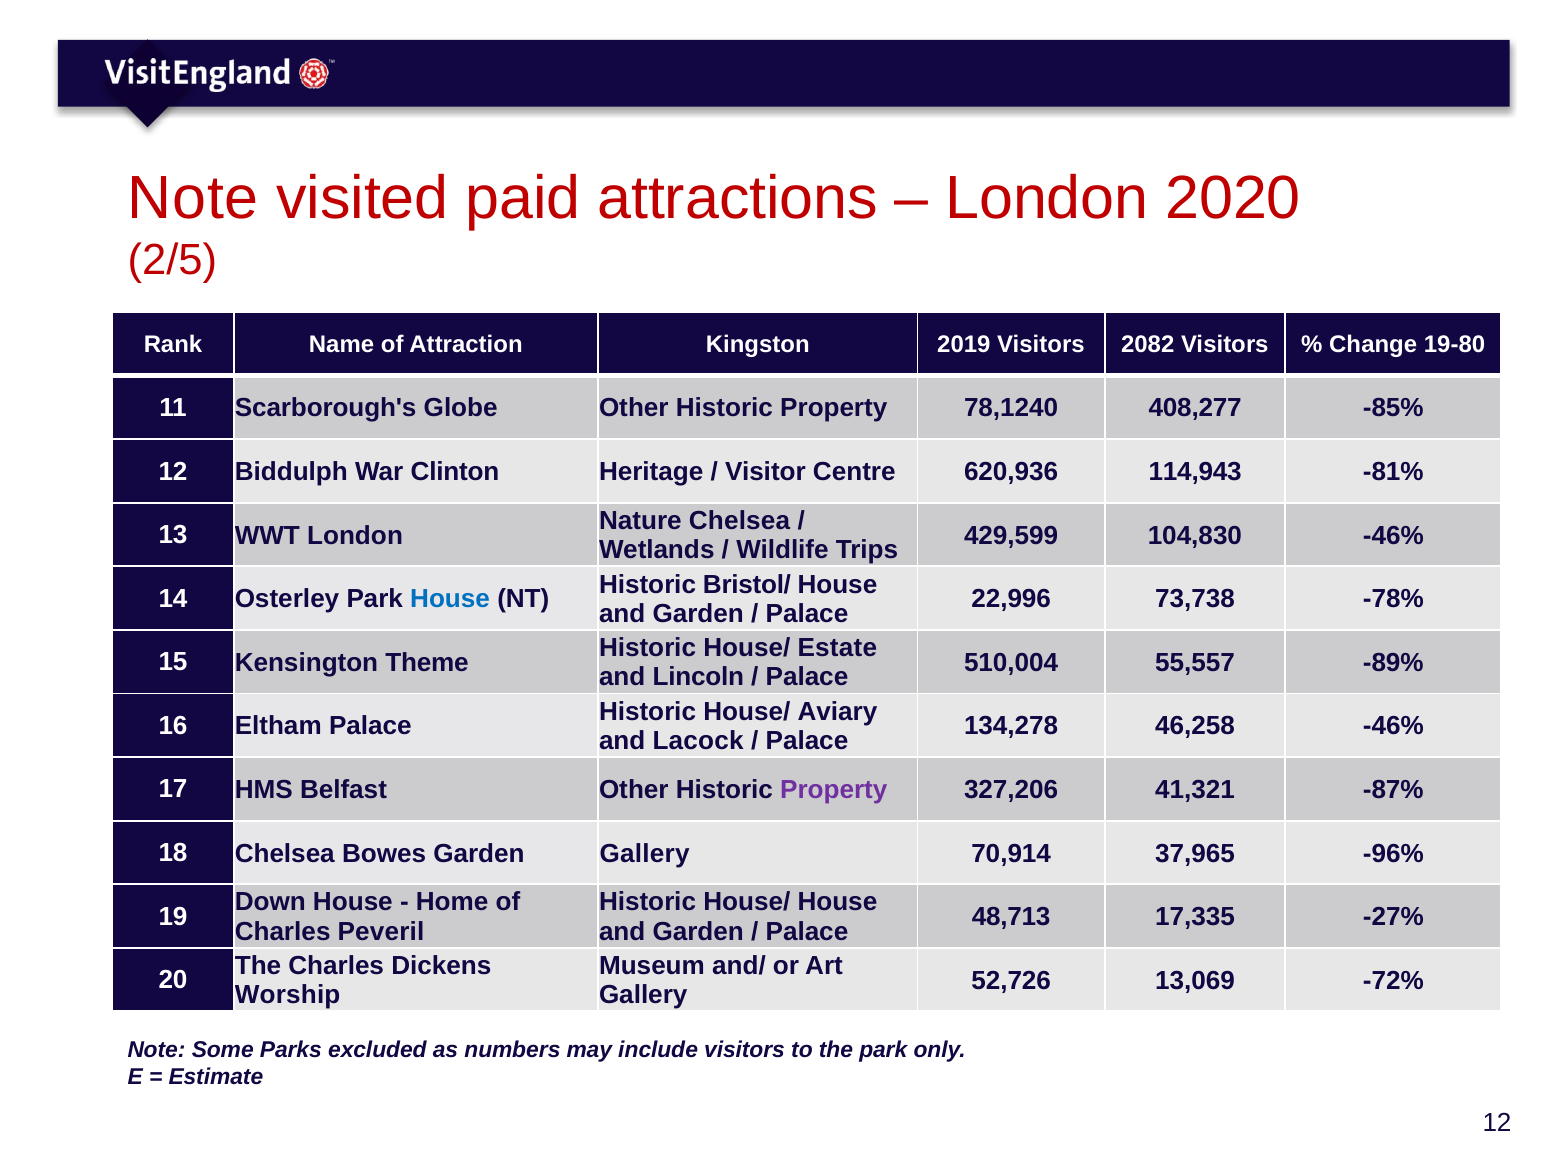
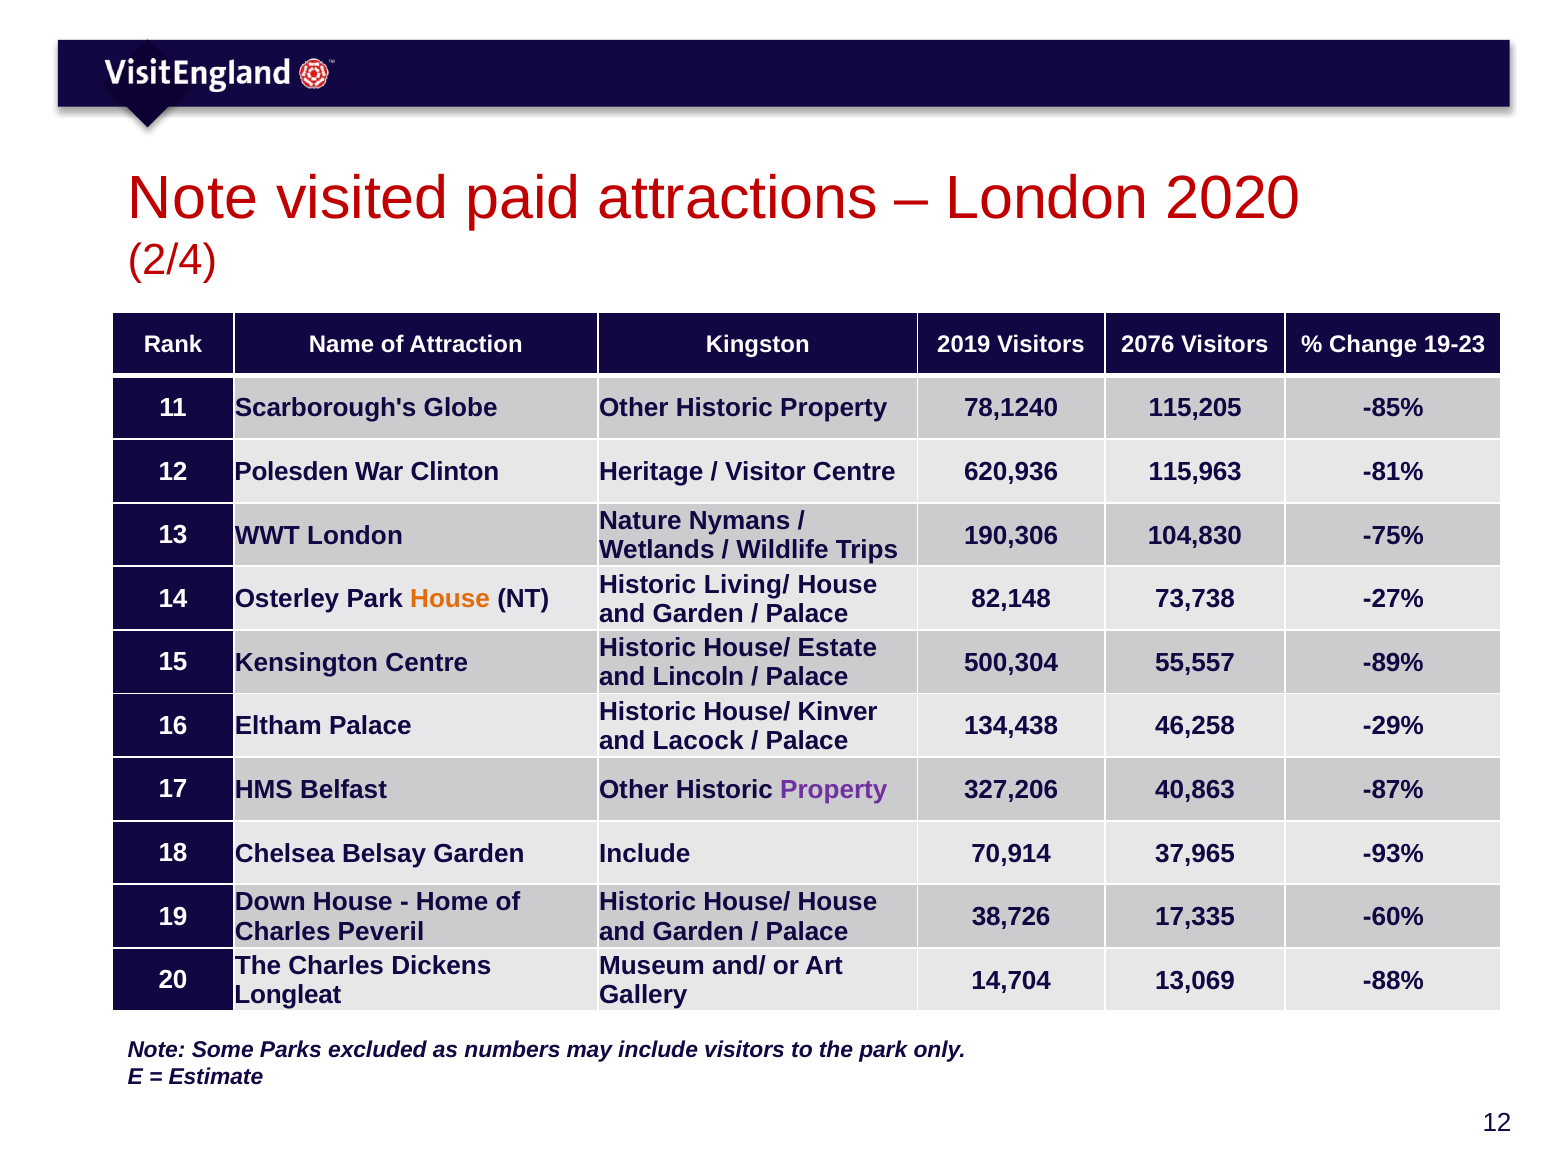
2/5: 2/5 -> 2/4
2082: 2082 -> 2076
19-80: 19-80 -> 19-23
408,277: 408,277 -> 115,205
Biddulph: Biddulph -> Polesden
114,943: 114,943 -> 115,963
Nature Chelsea: Chelsea -> Nymans
429,599: 429,599 -> 190,306
104,830 -46%: -46% -> -75%
Bristol/: Bristol/ -> Living/
House at (450, 599) colour: blue -> orange
22,996: 22,996 -> 82,148
-78%: -78% -> -27%
Kensington Theme: Theme -> Centre
510,004: 510,004 -> 500,304
Aviary: Aviary -> Kinver
134,278: 134,278 -> 134,438
46,258 -46%: -46% -> -29%
41,321: 41,321 -> 40,863
Bowes: Bowes -> Belsay
Garden Gallery: Gallery -> Include
-96%: -96% -> -93%
48,713: 48,713 -> 38,726
-27%: -27% -> -60%
52,726: 52,726 -> 14,704
-72%: -72% -> -88%
Worship: Worship -> Longleat
